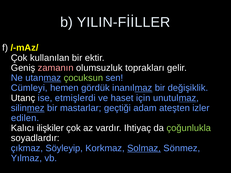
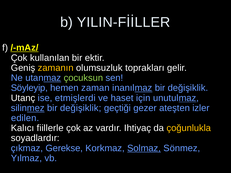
/-mAz/ underline: none -> present
zamanın colour: pink -> yellow
Cümleyi: Cümleyi -> Söyleyip
gördük: gördük -> zaman
silinmez bir mastarlar: mastarlar -> değişiklik
adam: adam -> gezer
ilişkiler: ilişkiler -> fiillerle
çoğunlukla colour: light green -> yellow
Söyleyip: Söyleyip -> Gerekse
